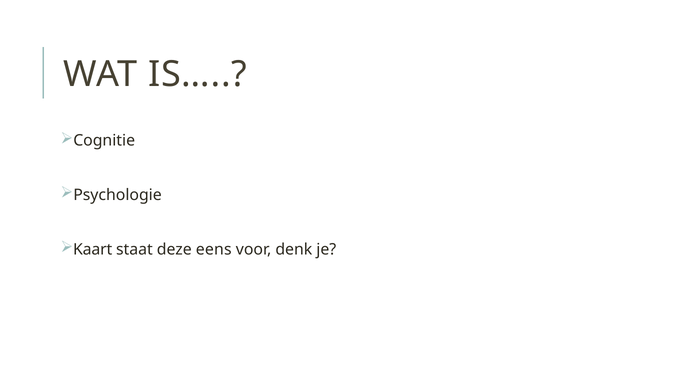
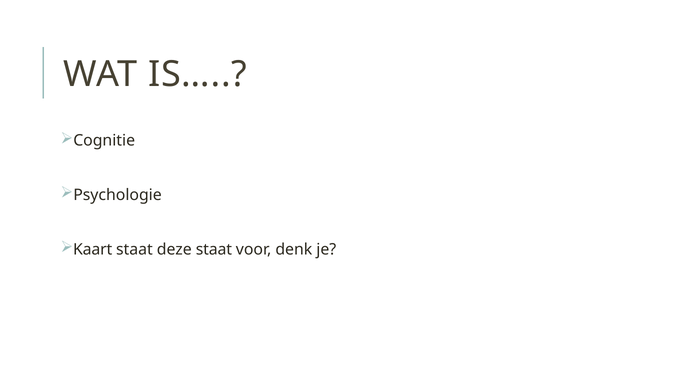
deze eens: eens -> staat
